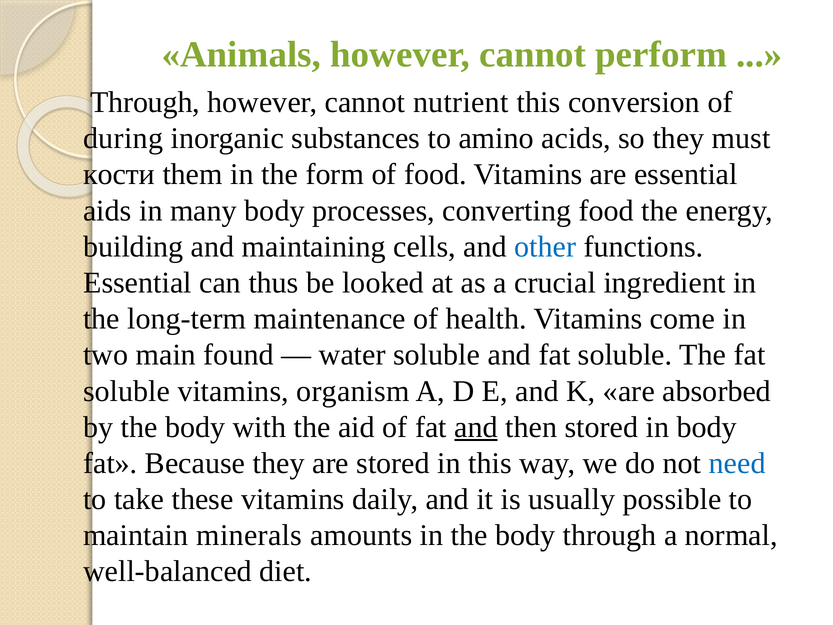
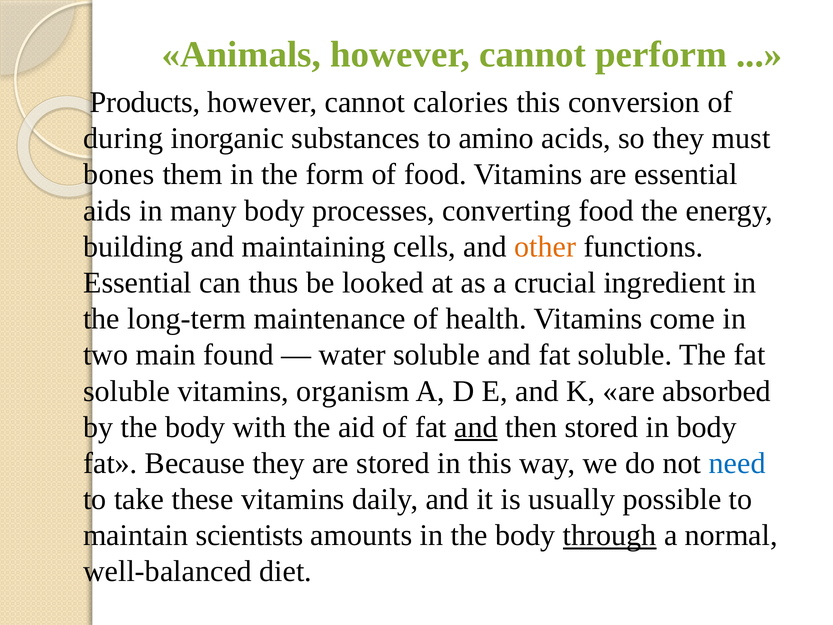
Through at (145, 102): Through -> Products
nutrient: nutrient -> calories
кости: кости -> bones
other colour: blue -> orange
minerals: minerals -> scientists
through at (610, 535) underline: none -> present
